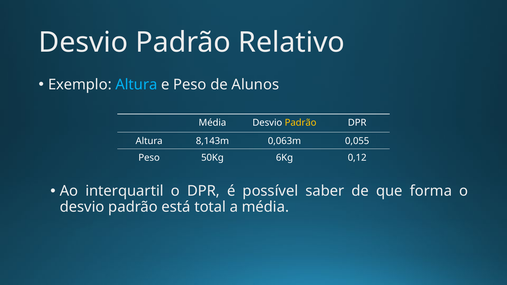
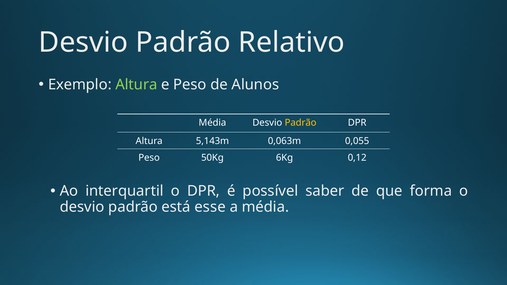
Altura at (136, 85) colour: light blue -> light green
8,143m: 8,143m -> 5,143m
total: total -> esse
